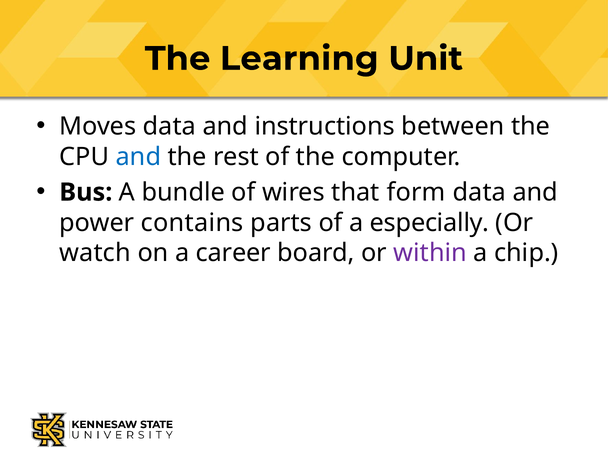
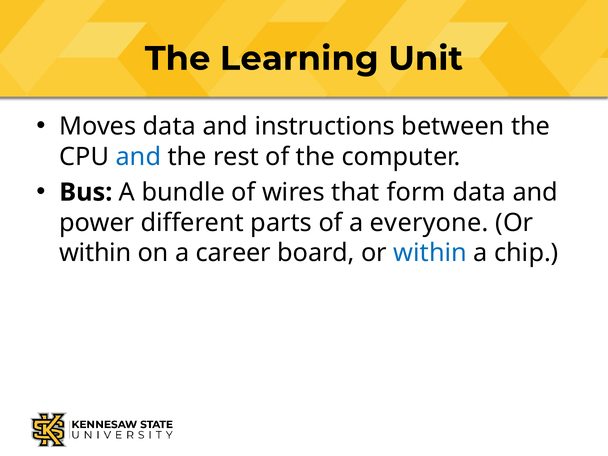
contains: contains -> different
especially: especially -> everyone
watch at (95, 253): watch -> within
within at (430, 253) colour: purple -> blue
